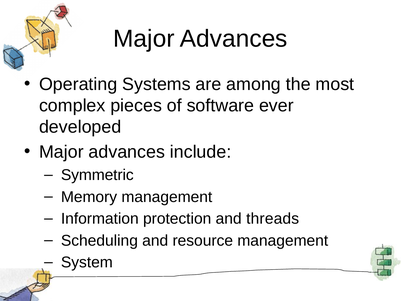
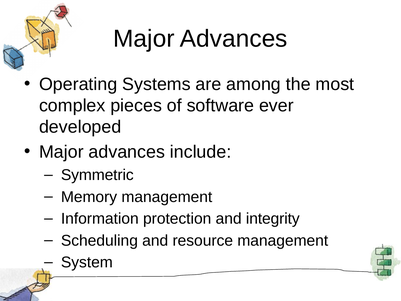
threads: threads -> integrity
